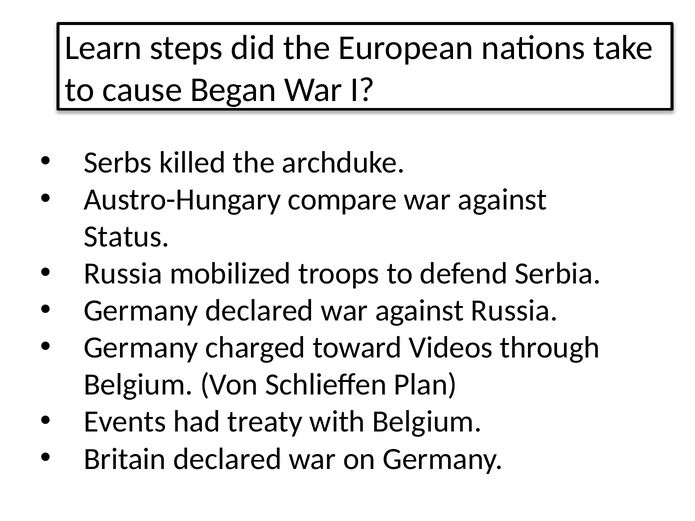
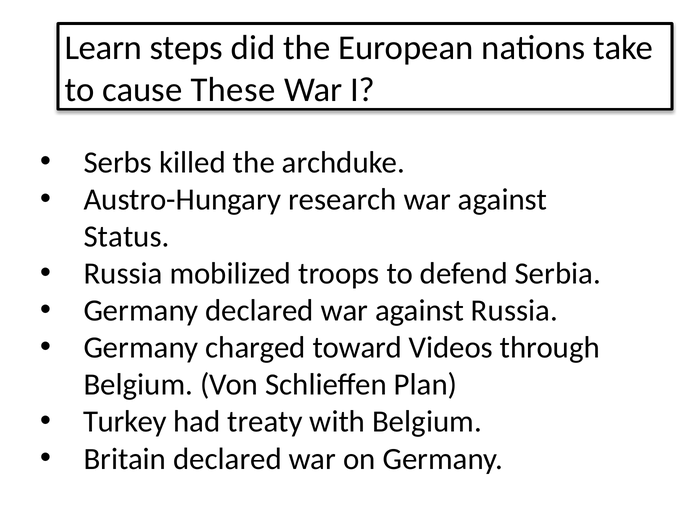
Began: Began -> These
compare: compare -> research
Events: Events -> Turkey
